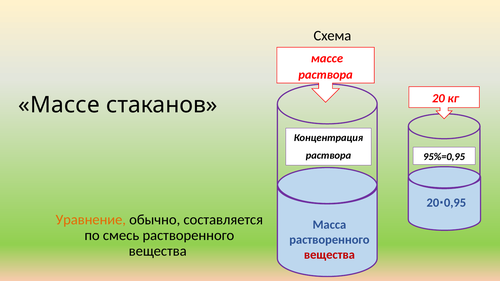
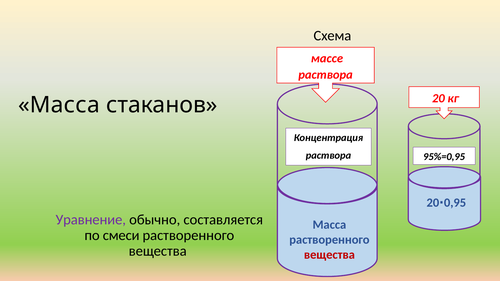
Массе at (59, 105): Массе -> Масса
Уравнение colour: orange -> purple
смесь: смесь -> смеси
